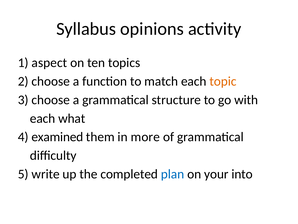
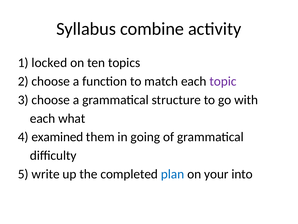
opinions: opinions -> combine
aspect: aspect -> locked
topic colour: orange -> purple
more: more -> going
